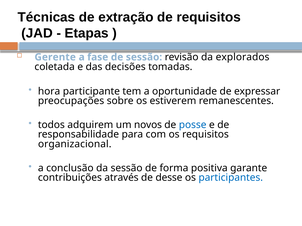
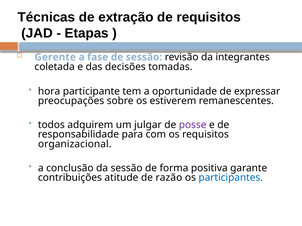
explorados: explorados -> integrantes
novos: novos -> julgar
posse colour: blue -> purple
através: através -> atitude
desse: desse -> razão
